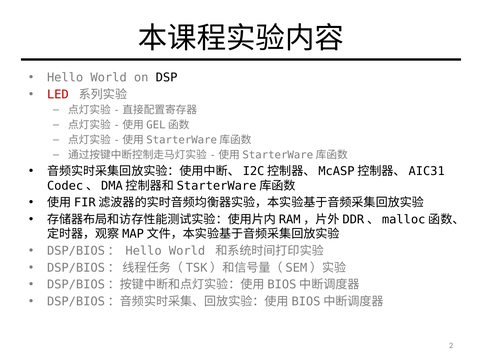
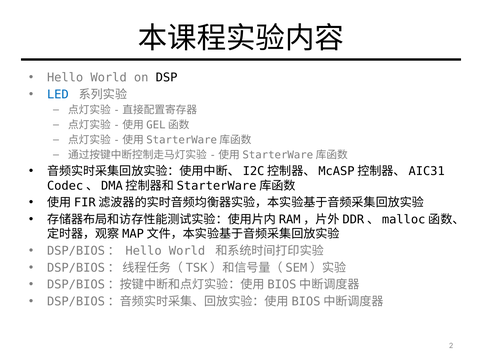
LED colour: red -> blue
